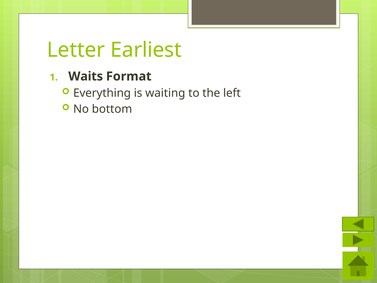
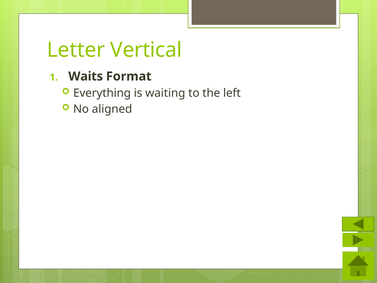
Earliest: Earliest -> Vertical
bottom: bottom -> aligned
